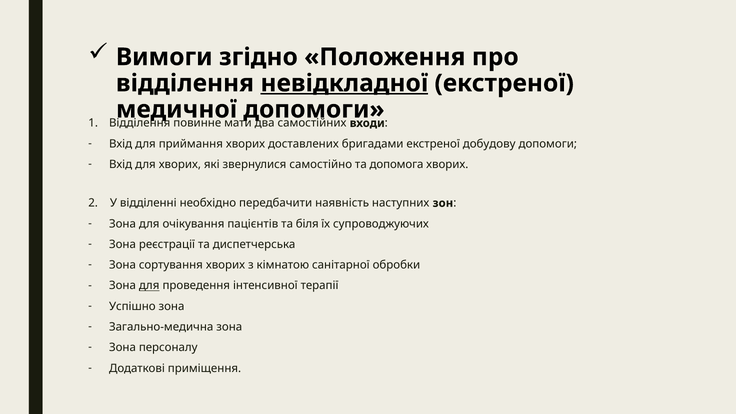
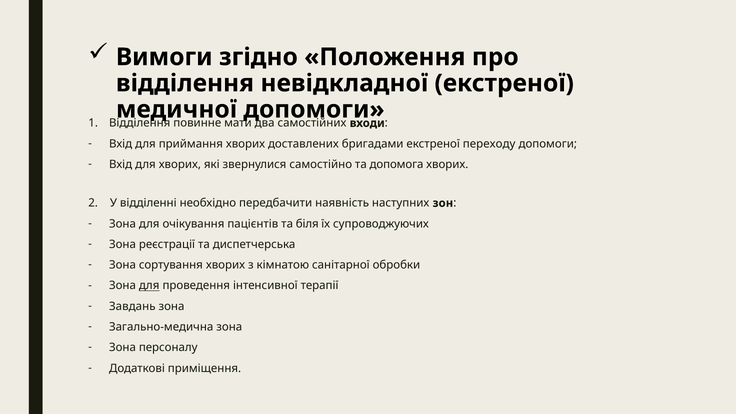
невідкладної underline: present -> none
добудову: добудову -> переходу
Успішно: Успішно -> Завдань
